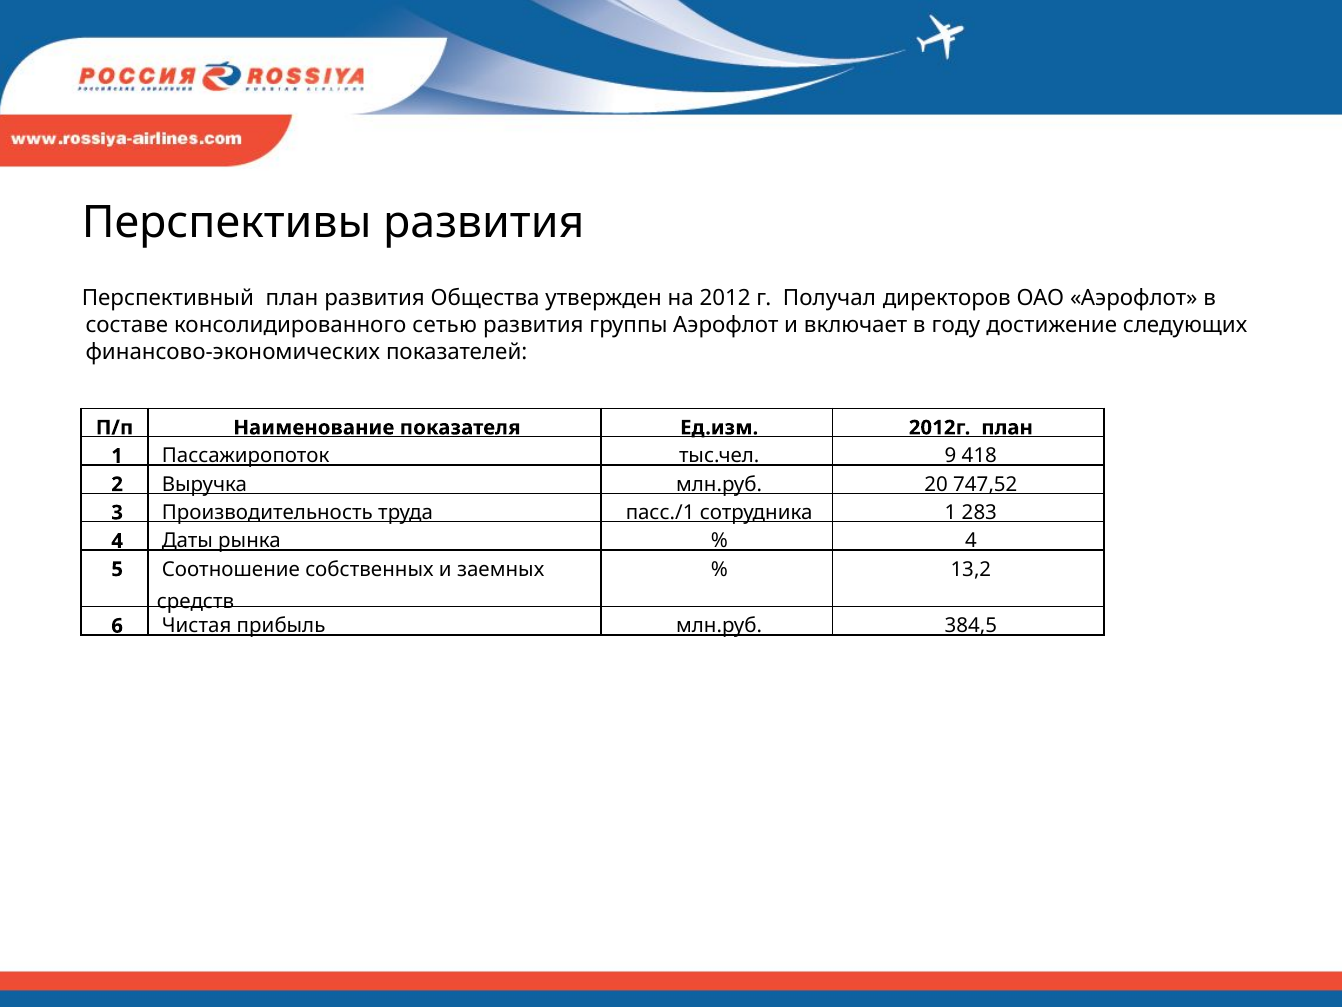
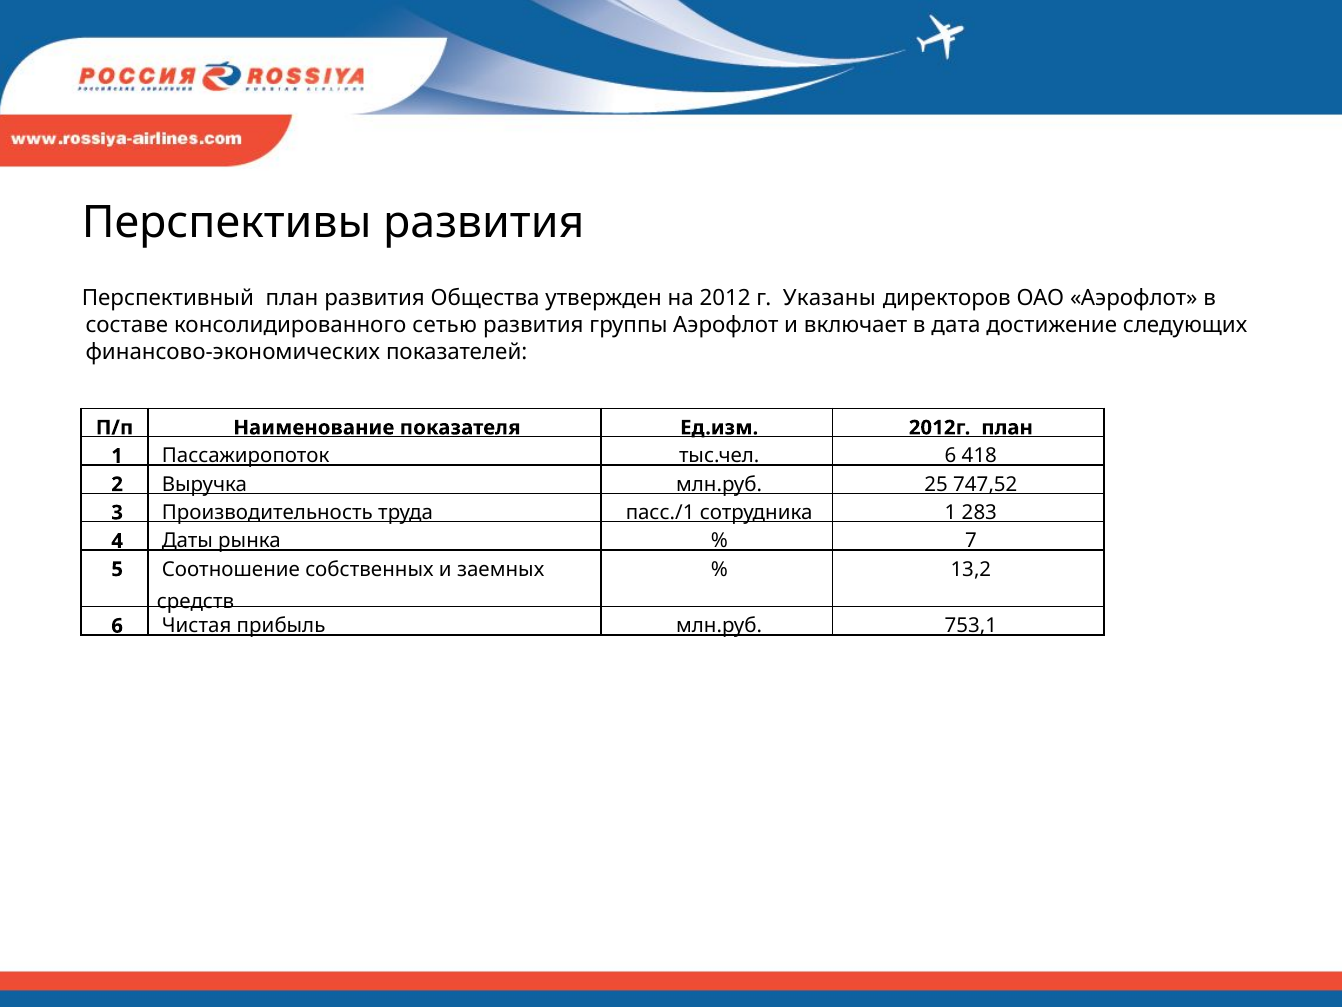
Получал: Получал -> Указаны
году: году -> дата
тыс.чел 9: 9 -> 6
20: 20 -> 25
4 at (971, 541): 4 -> 7
384,5: 384,5 -> 753,1
